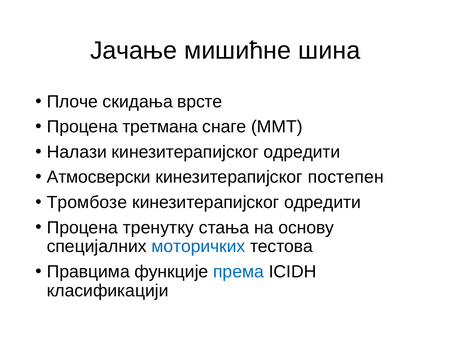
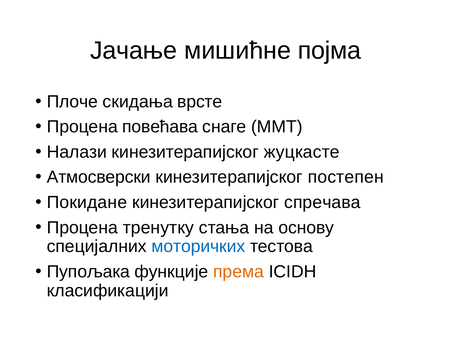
шина: шина -> појма
третмана: третмана -> повећава
одредити at (302, 152): одредити -> жуцкасте
Тромбозе: Тромбозе -> Покидане
одредити at (322, 203): одредити -> спречава
Правцима: Правцима -> Пупољака
према colour: blue -> orange
